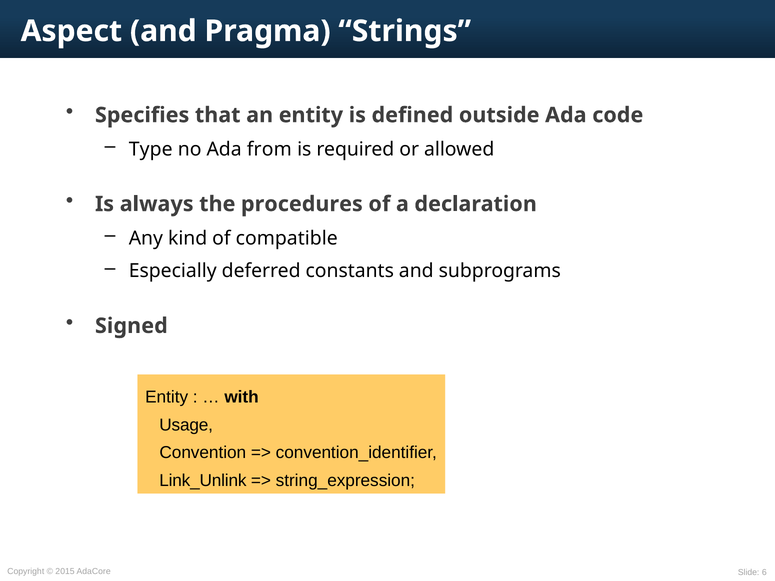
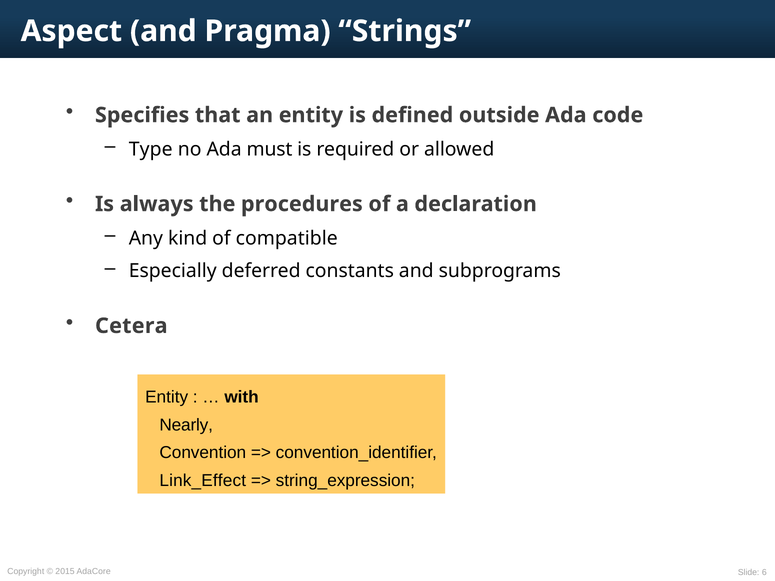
from: from -> must
Signed: Signed -> Cetera
Usage: Usage -> Nearly
Link_Unlink: Link_Unlink -> Link_Effect
